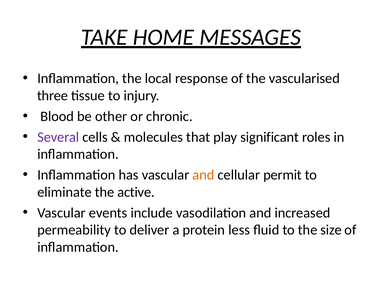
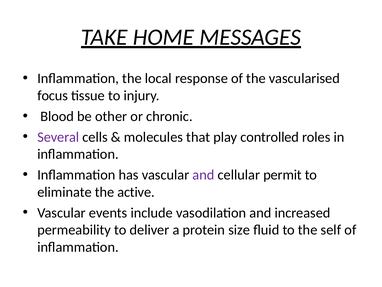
three: three -> focus
significant: significant -> controlled
and at (203, 175) colour: orange -> purple
less: less -> size
size: size -> self
